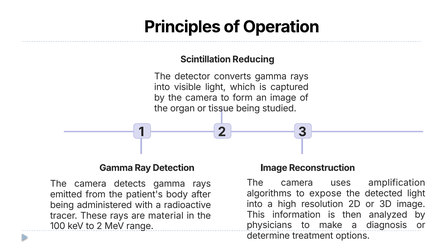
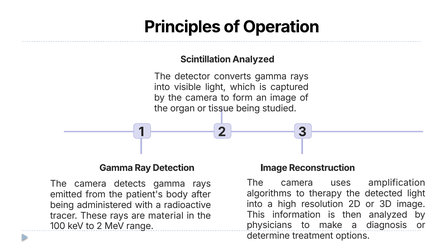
Scintillation Reducing: Reducing -> Analyzed
expose: expose -> therapy
